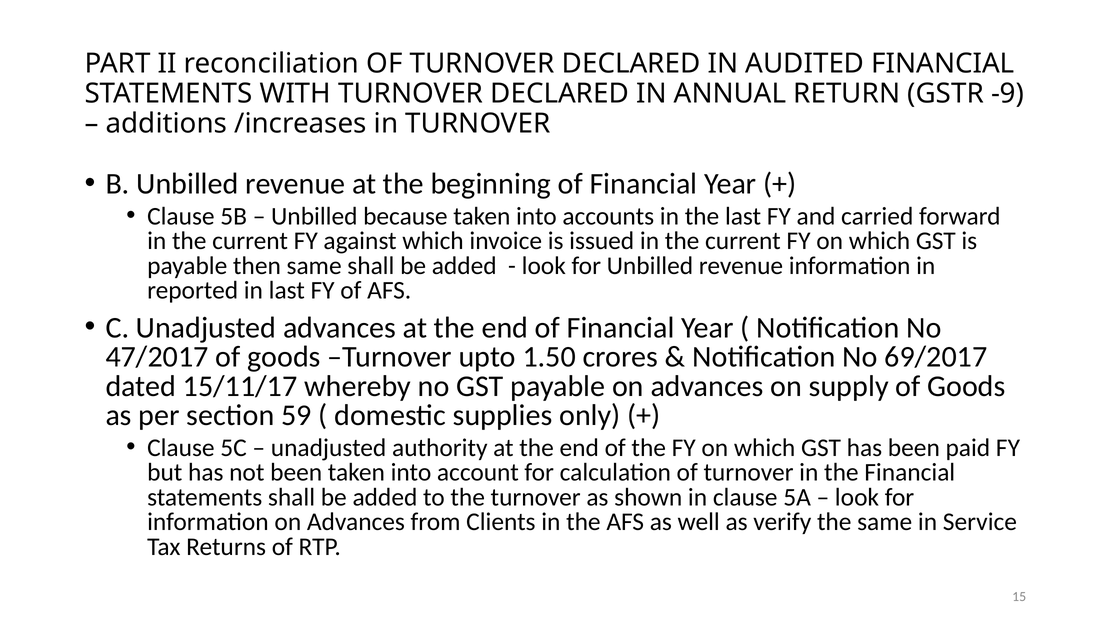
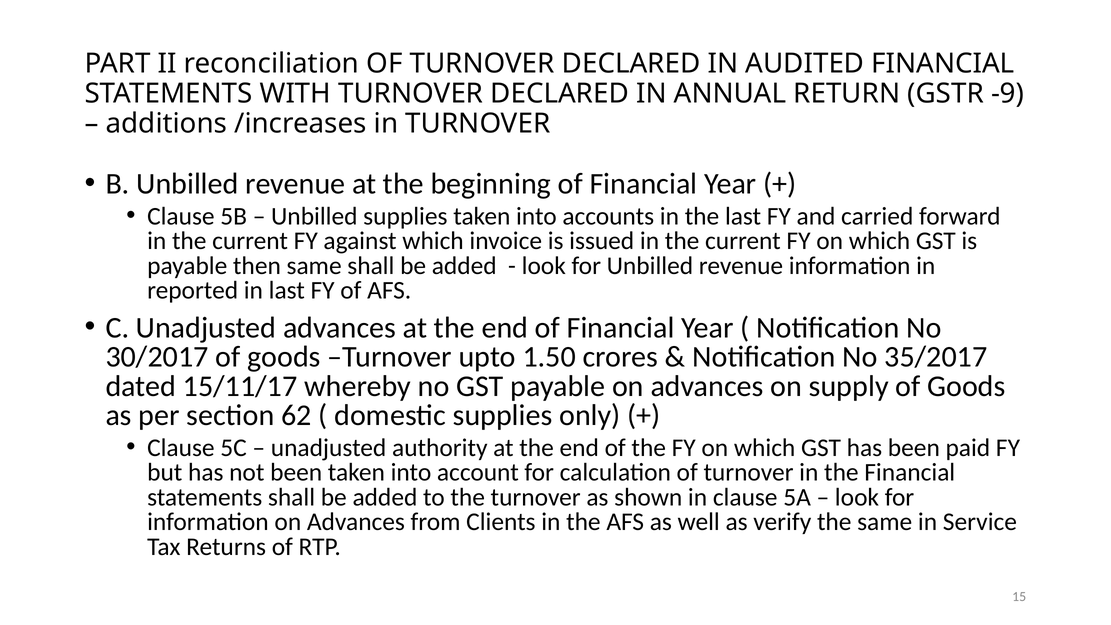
Unbilled because: because -> supplies
47/2017: 47/2017 -> 30/2017
69/2017: 69/2017 -> 35/2017
59: 59 -> 62
